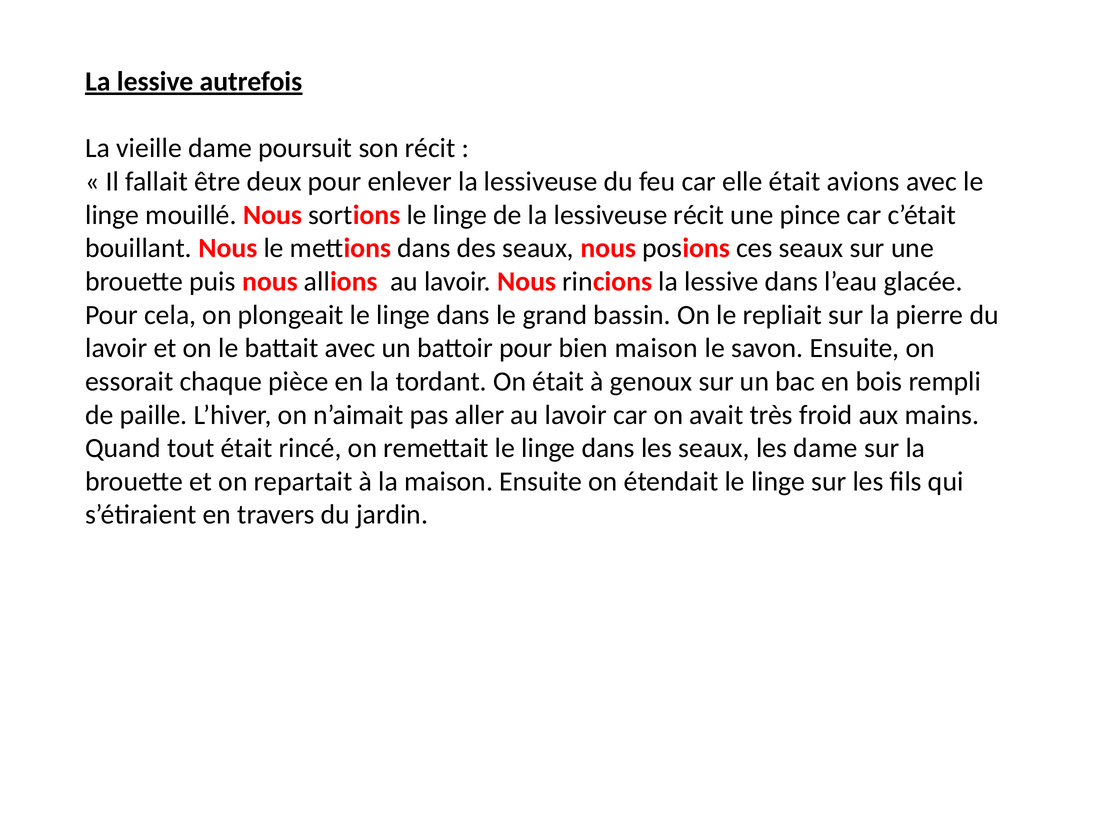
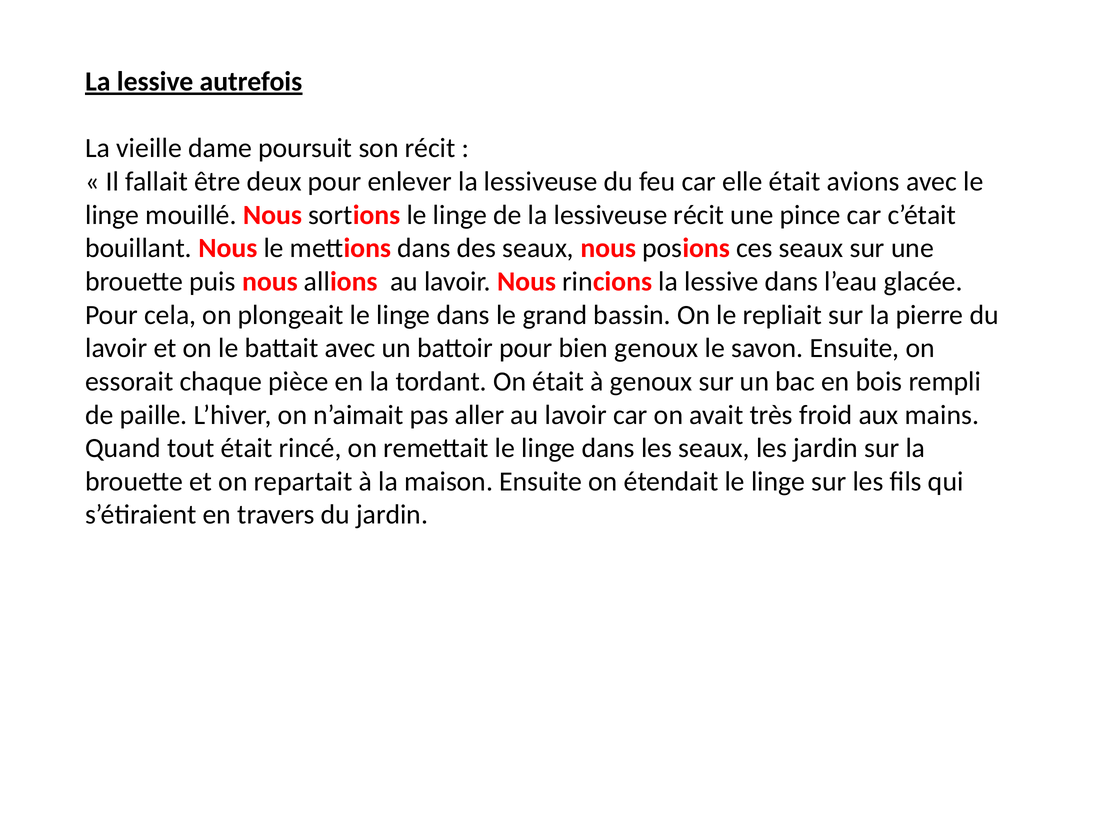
bien maison: maison -> genoux
les dame: dame -> jardin
